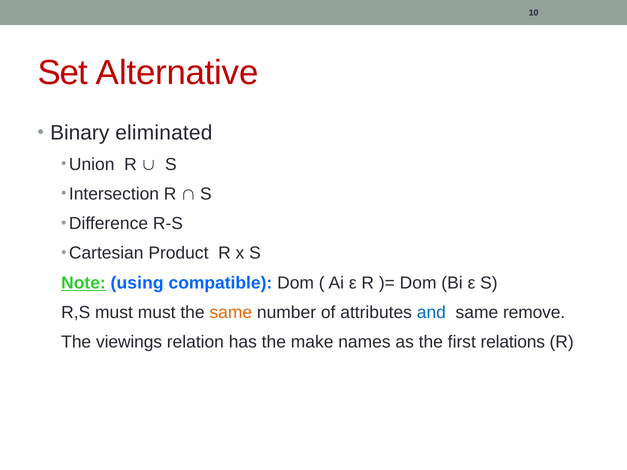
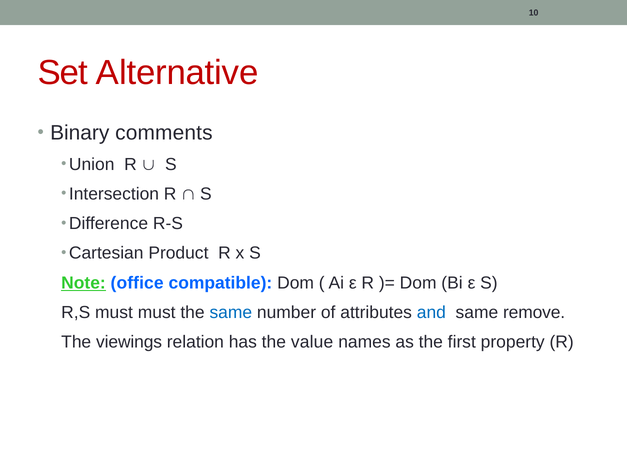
eliminated: eliminated -> comments
using: using -> office
same at (231, 313) colour: orange -> blue
make: make -> value
relations: relations -> property
